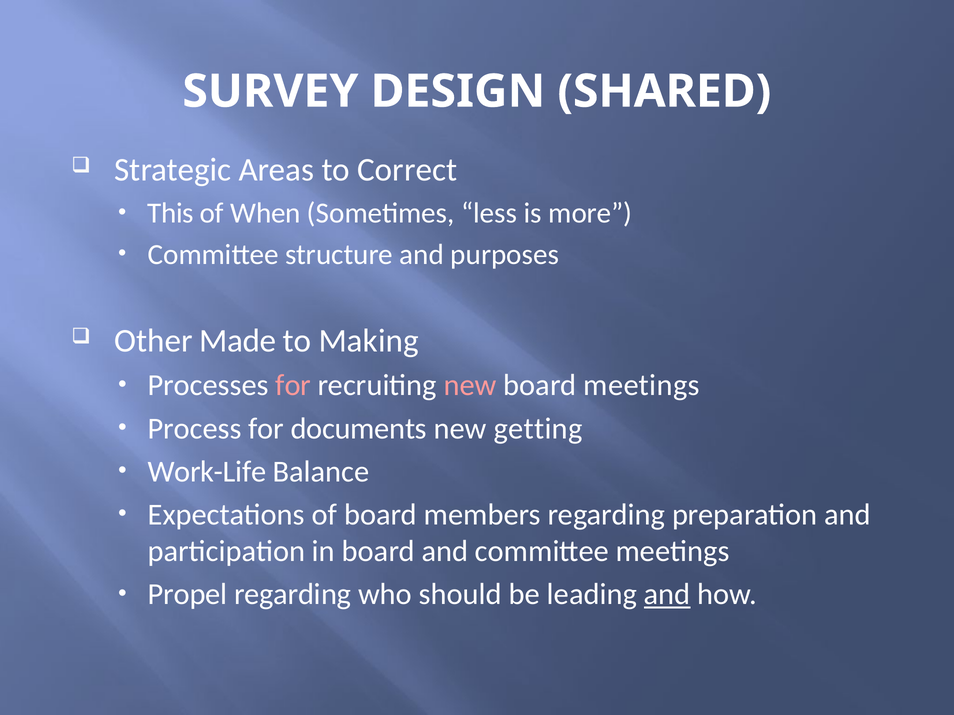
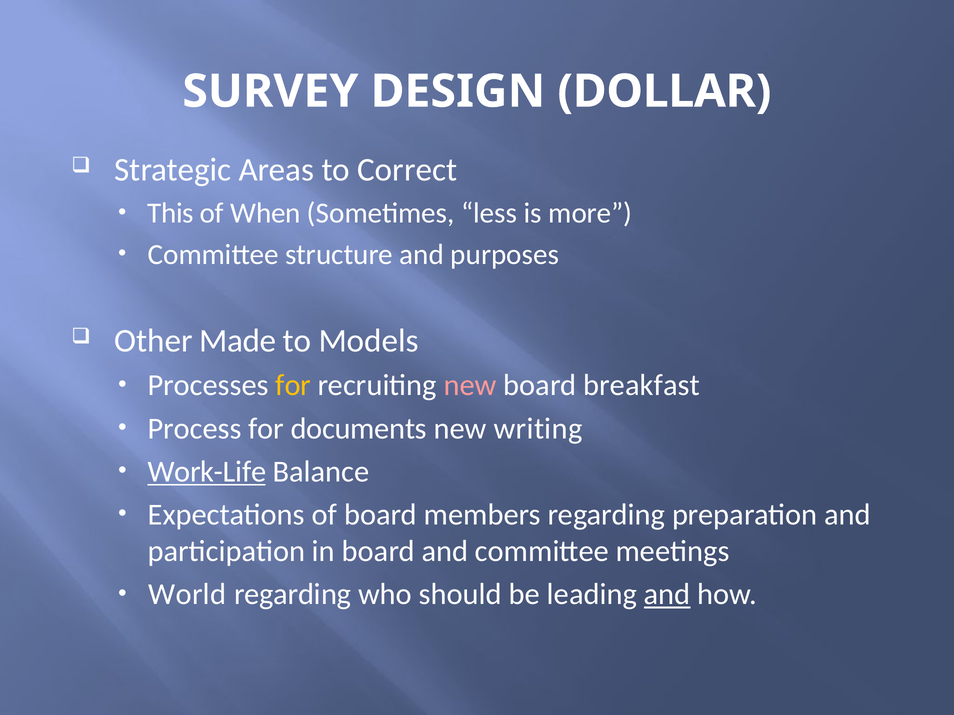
SHARED: SHARED -> DOLLAR
Making: Making -> Models
for at (293, 386) colour: pink -> yellow
board meetings: meetings -> breakfast
getting: getting -> writing
Work-Life underline: none -> present
Propel: Propel -> World
